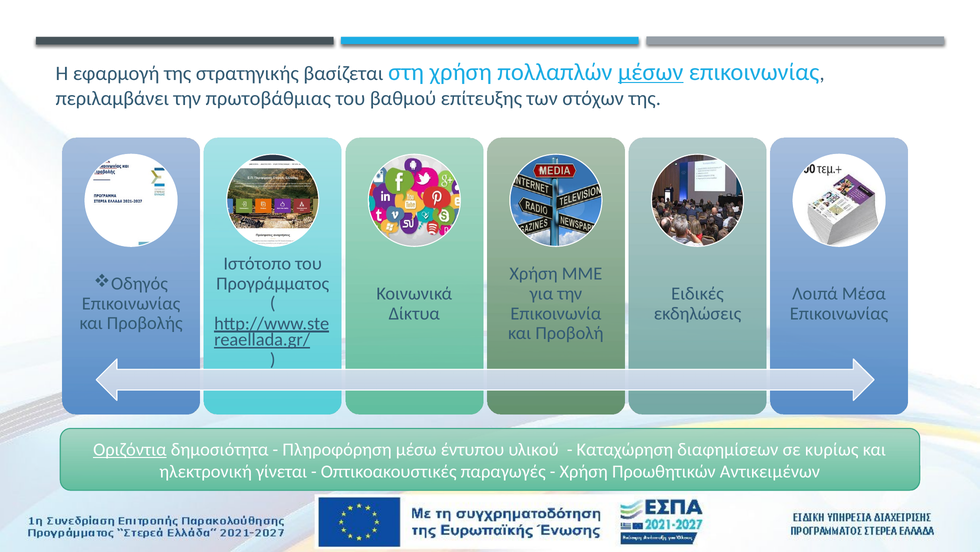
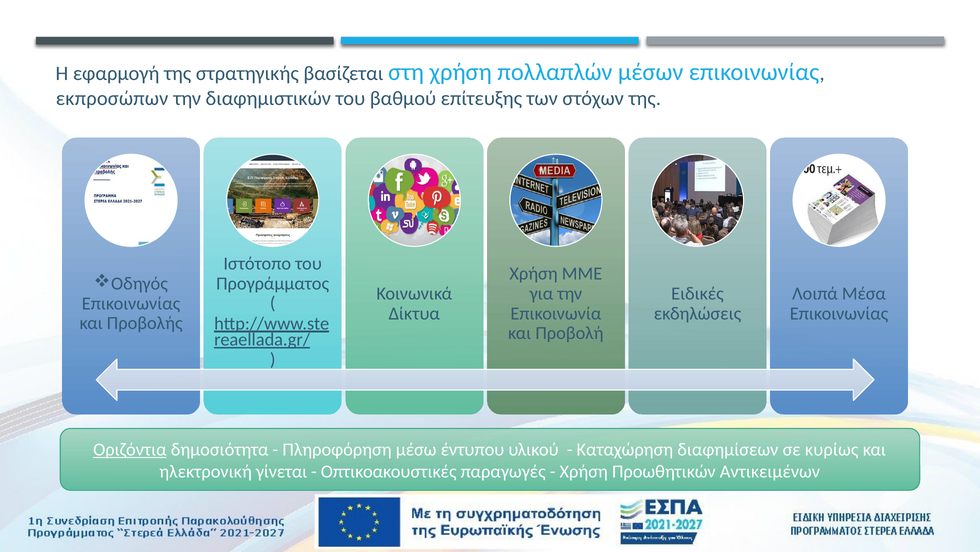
μέσων underline: present -> none
περιλαμβάνει: περιλαμβάνει -> εκπροσώπων
πρωτοβάθμιας: πρωτοβάθμιας -> διαφημιστικών
